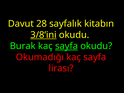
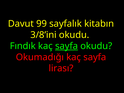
28: 28 -> 99
3/8’ini underline: present -> none
Burak: Burak -> Fındık
